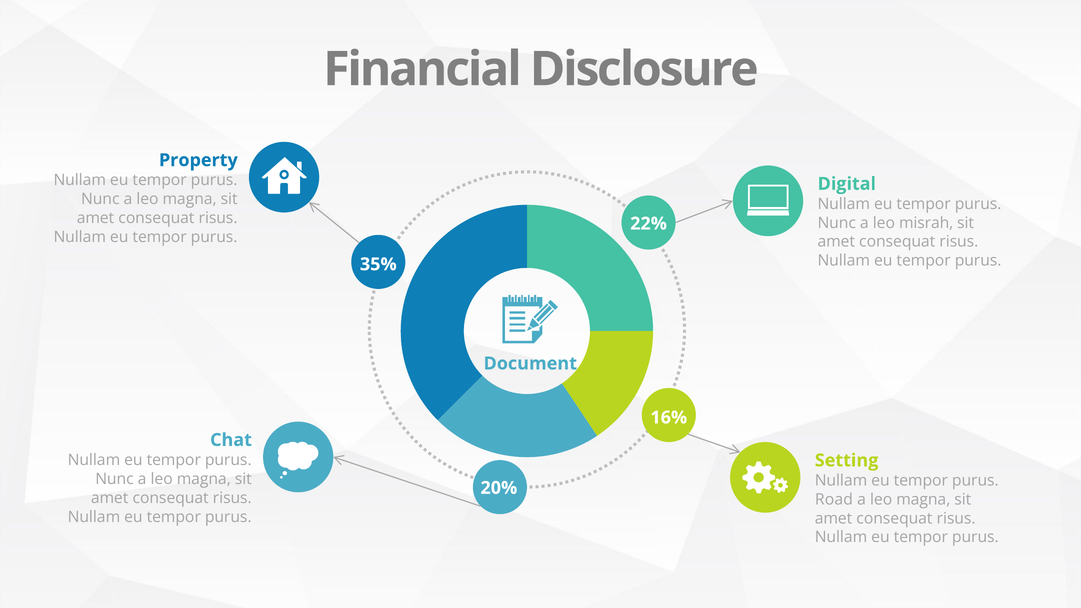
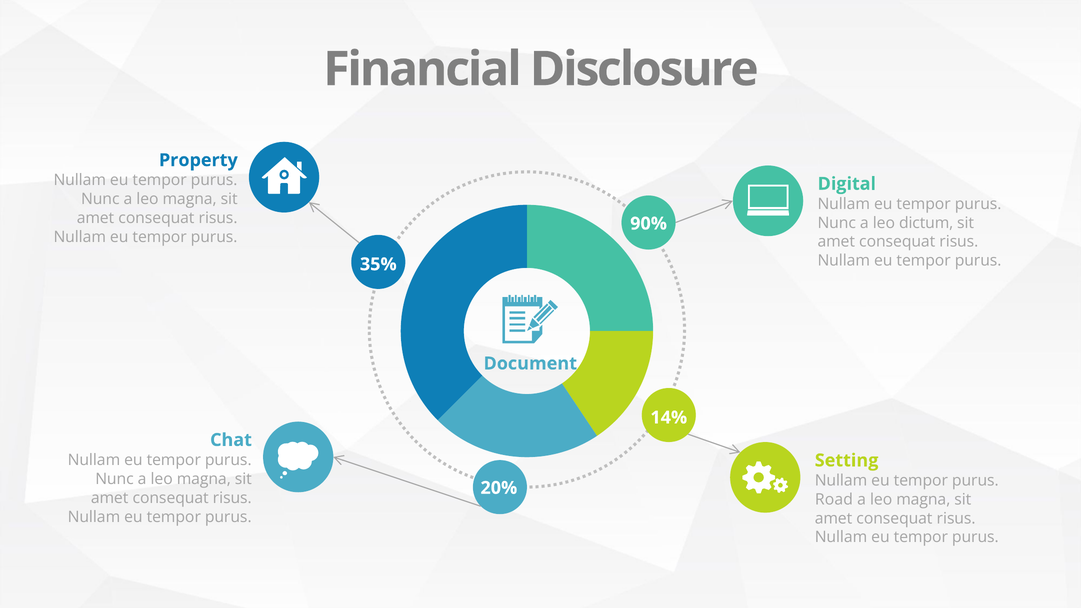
22%: 22% -> 90%
misrah: misrah -> dictum
16%: 16% -> 14%
